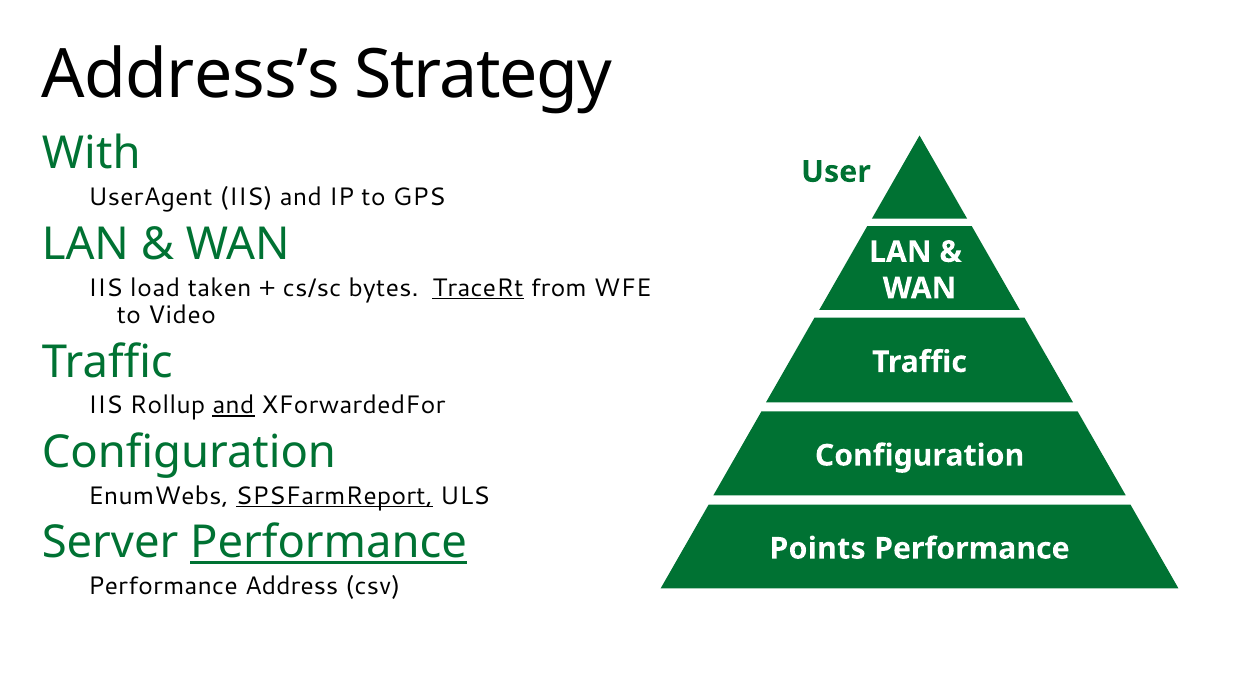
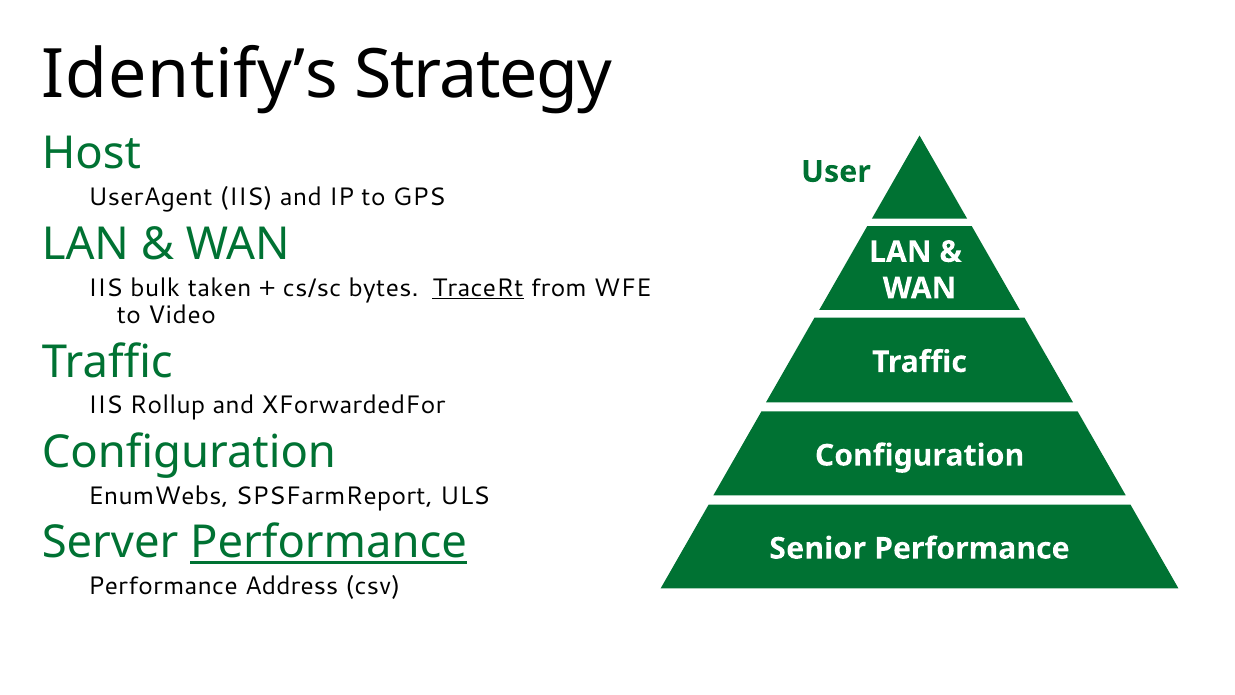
Address’s: Address’s -> Identify’s
With: With -> Host
load: load -> bulk
and at (233, 405) underline: present -> none
SPSFarmReport underline: present -> none
Points: Points -> Senior
